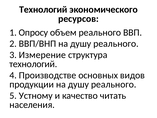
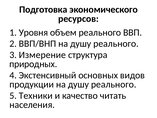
Технологий at (43, 10): Технологий -> Подготовка
Опросу: Опросу -> Уровня
технологий at (33, 64): технологий -> природных
Производстве: Производстве -> Экстенсивный
Устному: Устному -> Техники
